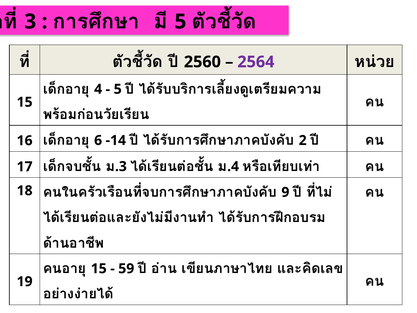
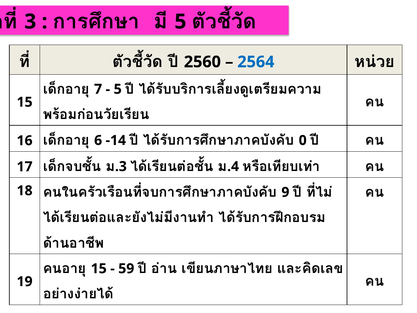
2564 colour: purple -> blue
4: 4 -> 7
2: 2 -> 0
